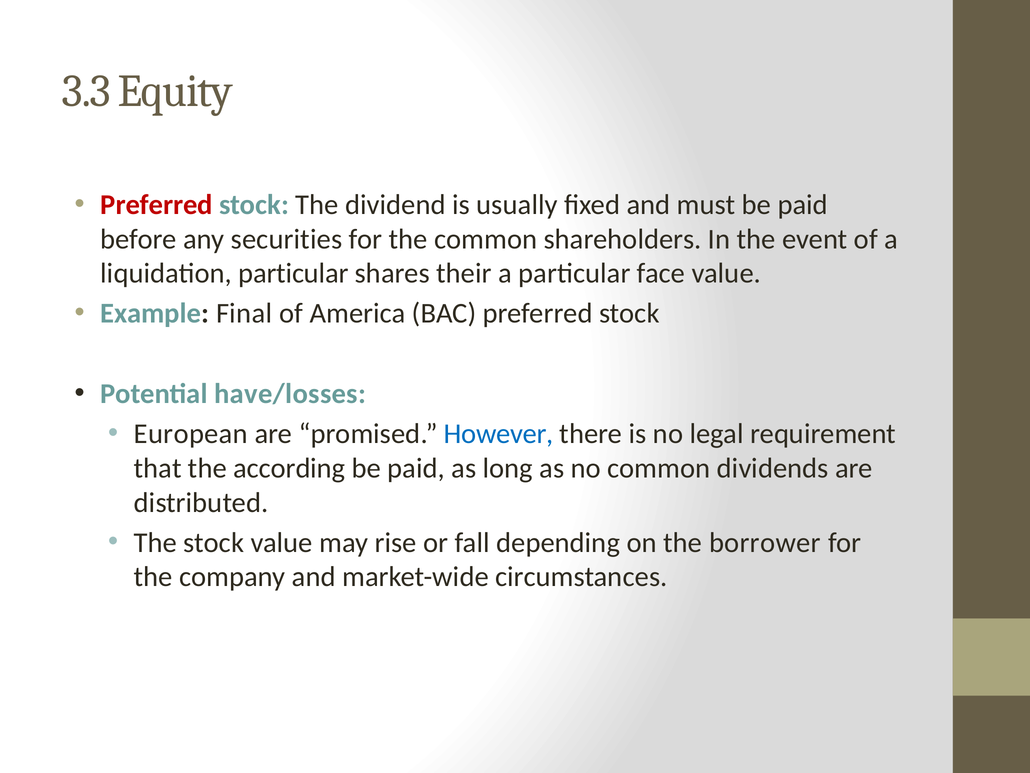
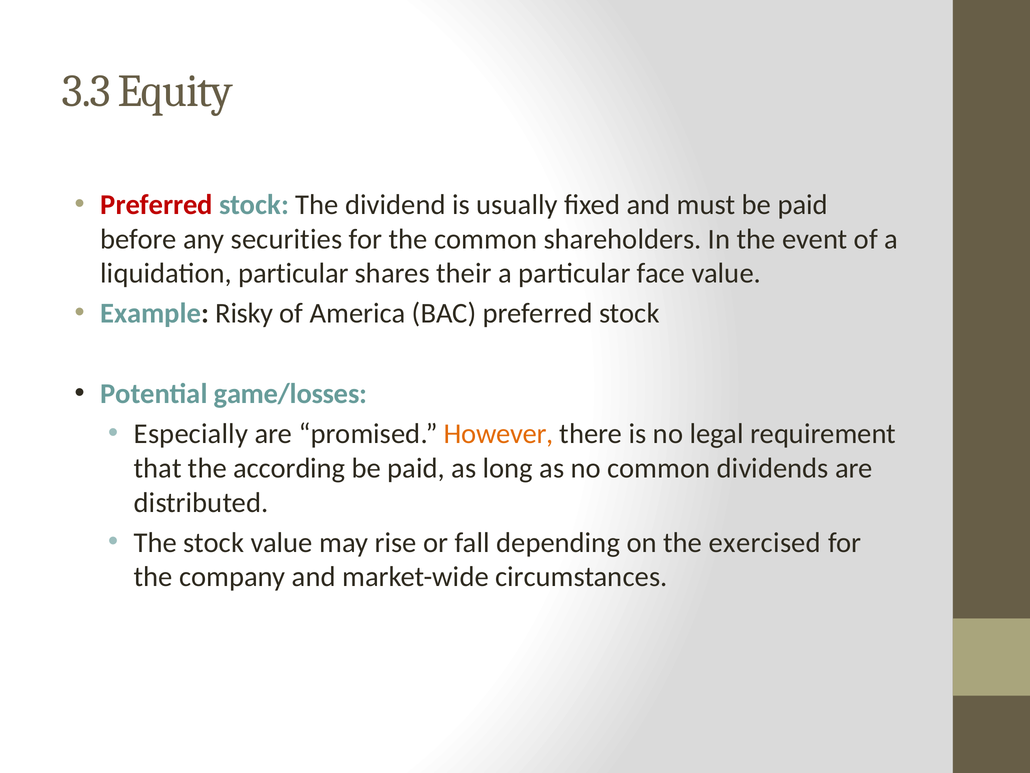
Final: Final -> Risky
have/losses: have/losses -> game/losses
European: European -> Especially
However colour: blue -> orange
borrower: borrower -> exercised
